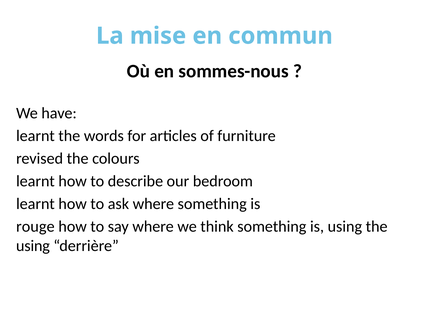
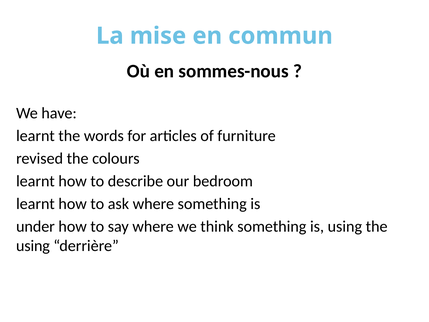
rouge: rouge -> under
